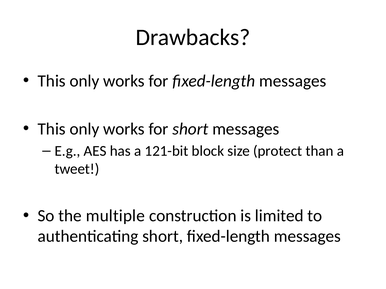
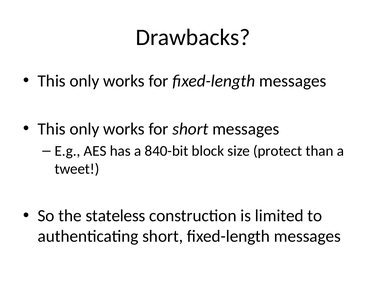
121-bit: 121-bit -> 840-bit
multiple: multiple -> stateless
